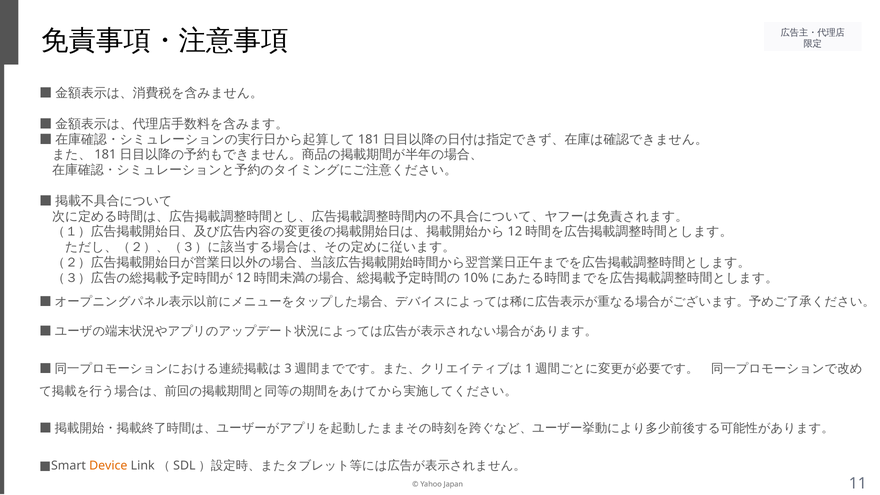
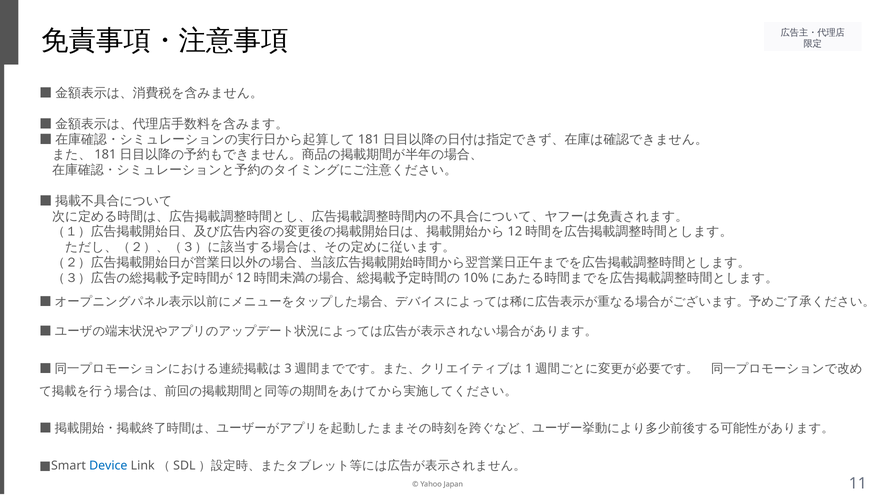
Device colour: orange -> blue
